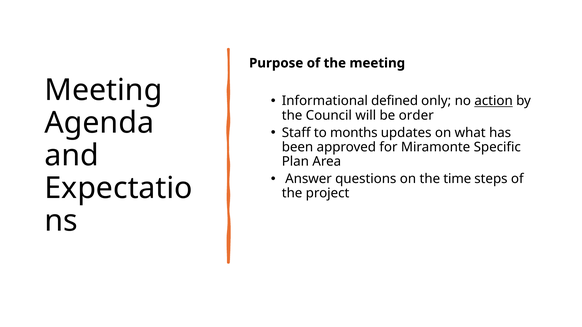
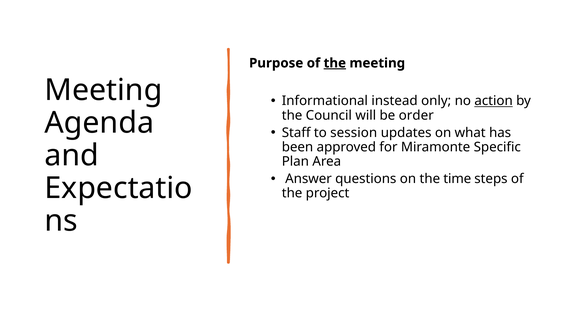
the at (335, 63) underline: none -> present
defined: defined -> instead
months: months -> session
